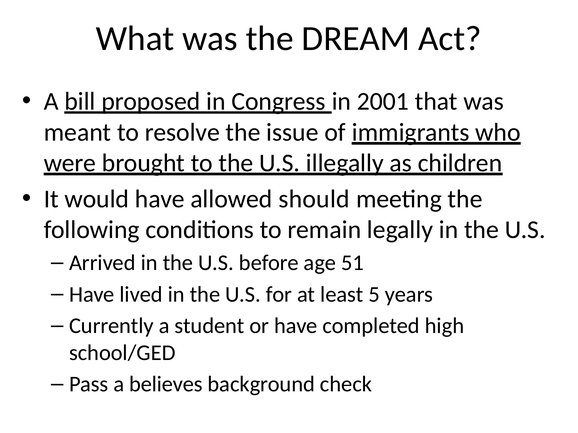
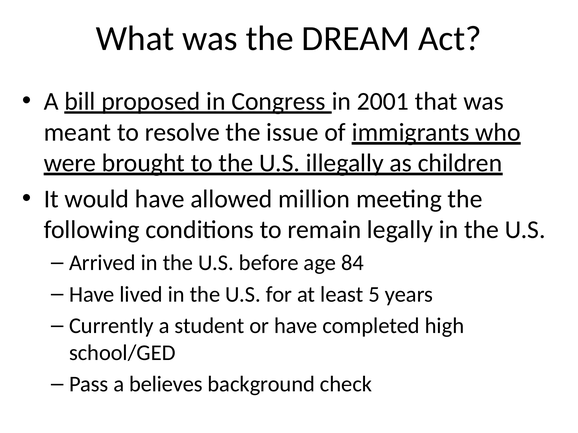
should: should -> million
51: 51 -> 84
